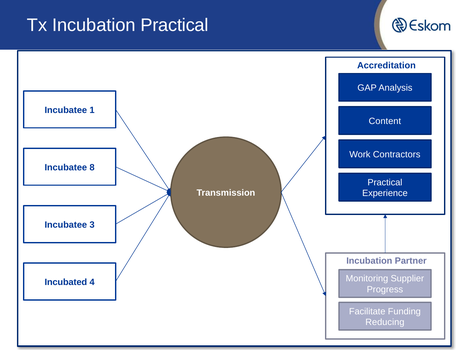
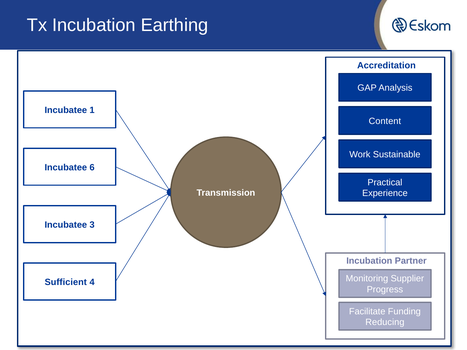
Incubation Practical: Practical -> Earthing
Contractors: Contractors -> Sustainable
8: 8 -> 6
Incubated: Incubated -> Sufficient
